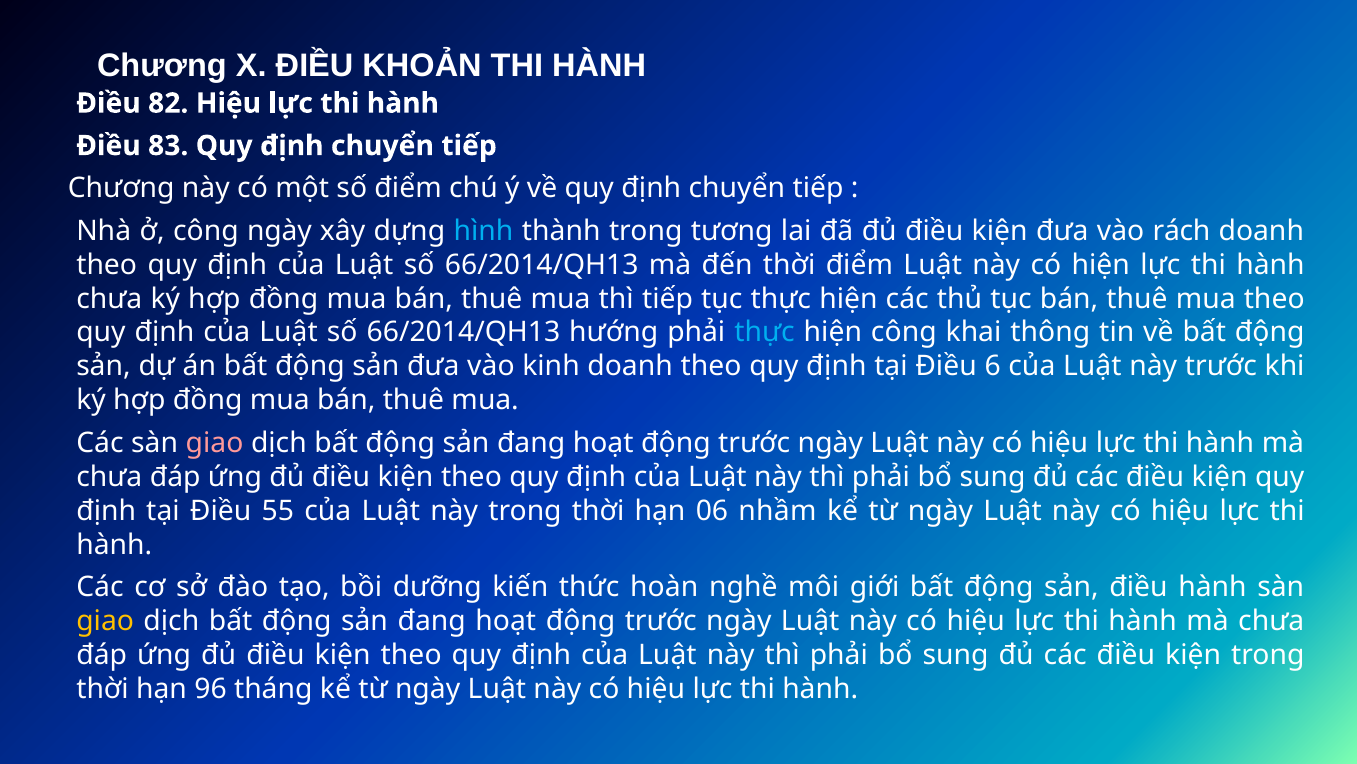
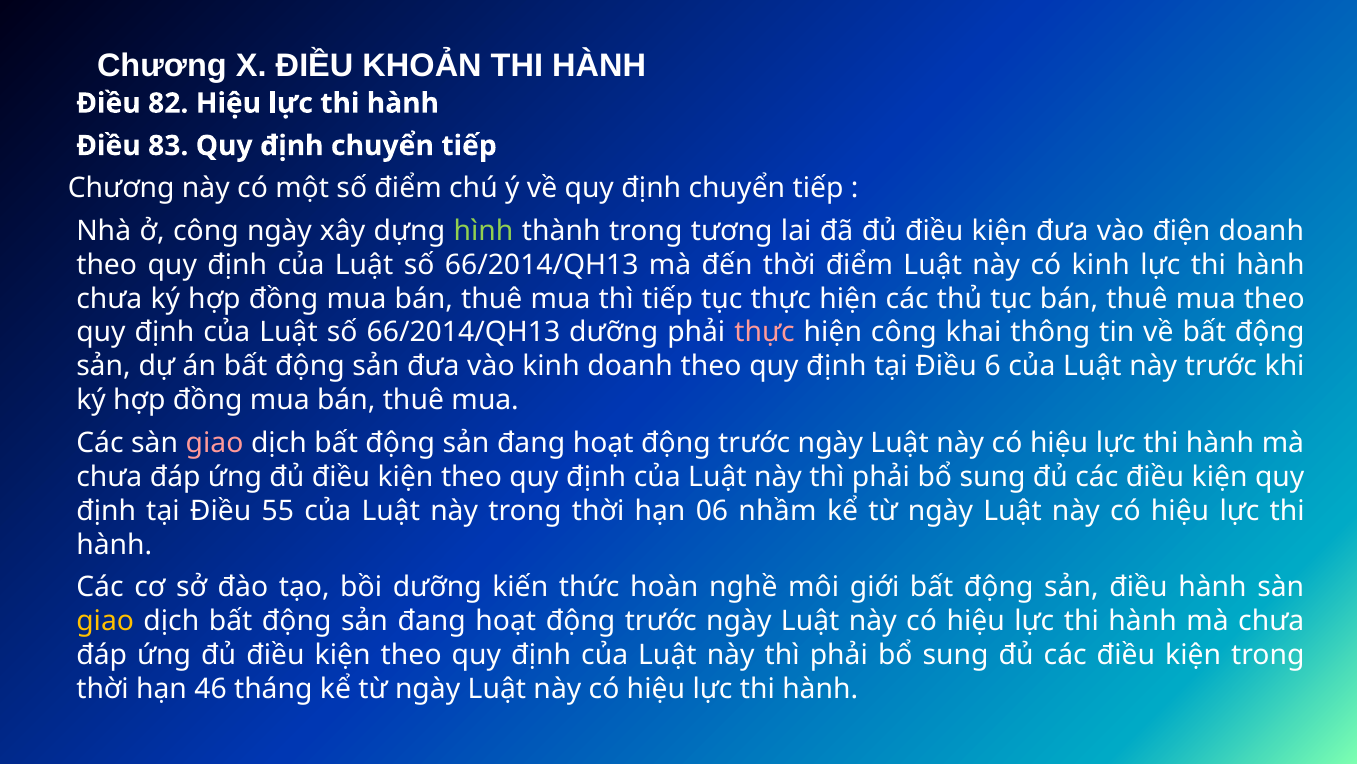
hình colour: light blue -> light green
rách: rách -> điện
có hiện: hiện -> kinh
66/2014/QH13 hướng: hướng -> dưỡng
thực at (765, 332) colour: light blue -> pink
96: 96 -> 46
